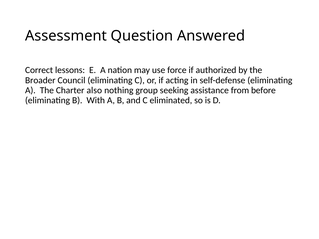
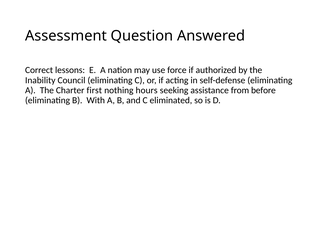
Broader: Broader -> Inability
also: also -> first
group: group -> hours
